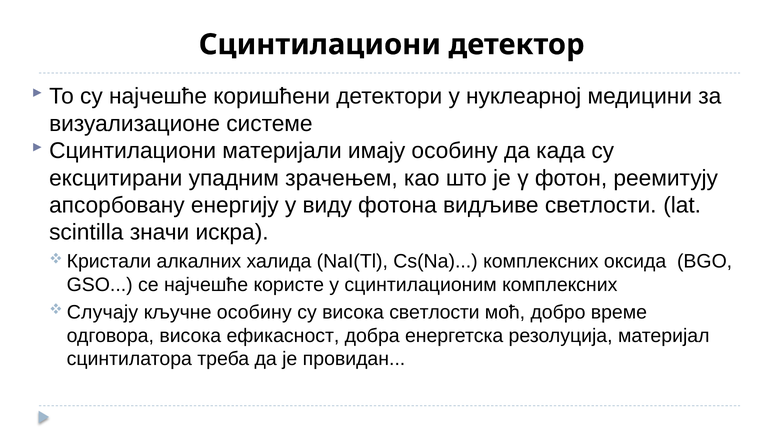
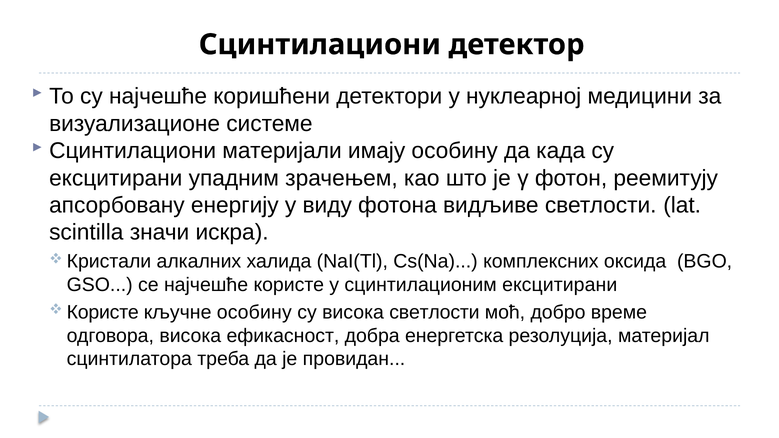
сцинтилационим комплексних: комплексних -> ексцитирани
Случају at (103, 312): Случају -> Користе
